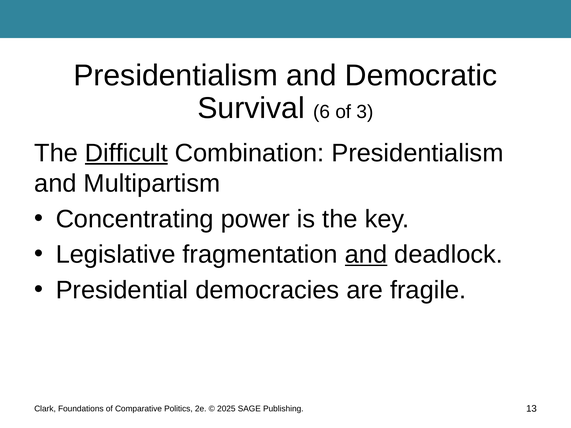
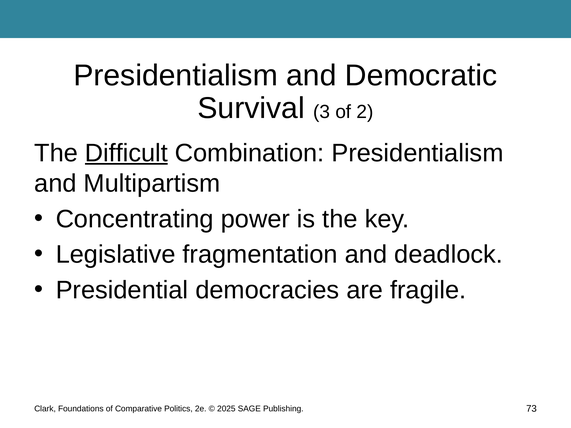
6: 6 -> 3
3: 3 -> 2
and at (366, 255) underline: present -> none
13: 13 -> 73
